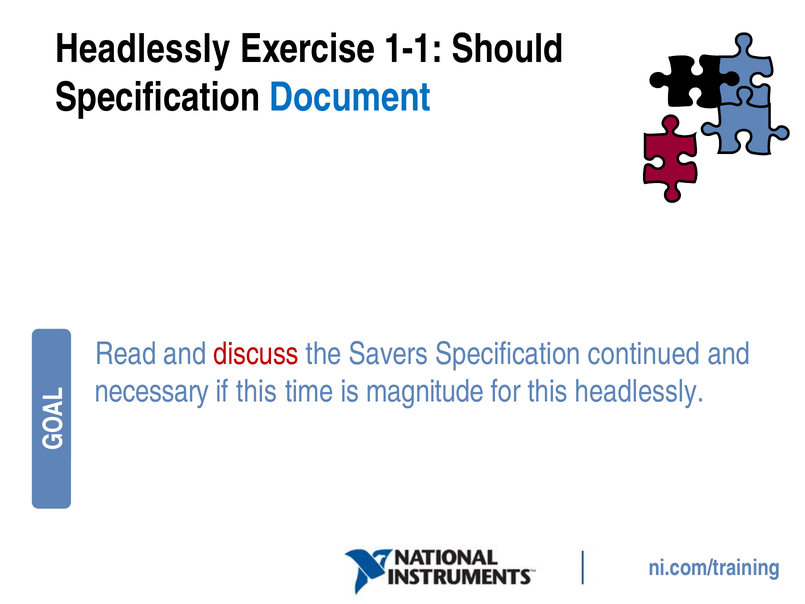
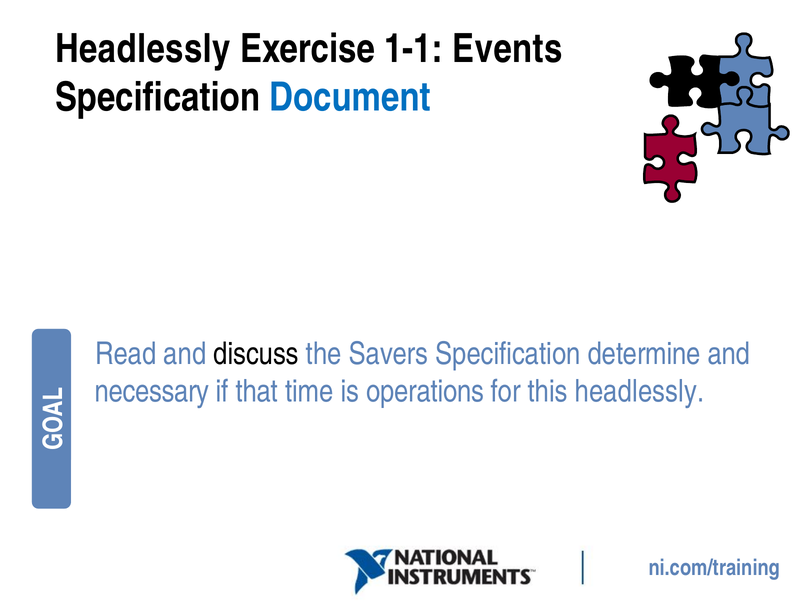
Should: Should -> Events
discuss colour: red -> black
continued: continued -> determine
if this: this -> that
magnitude: magnitude -> operations
